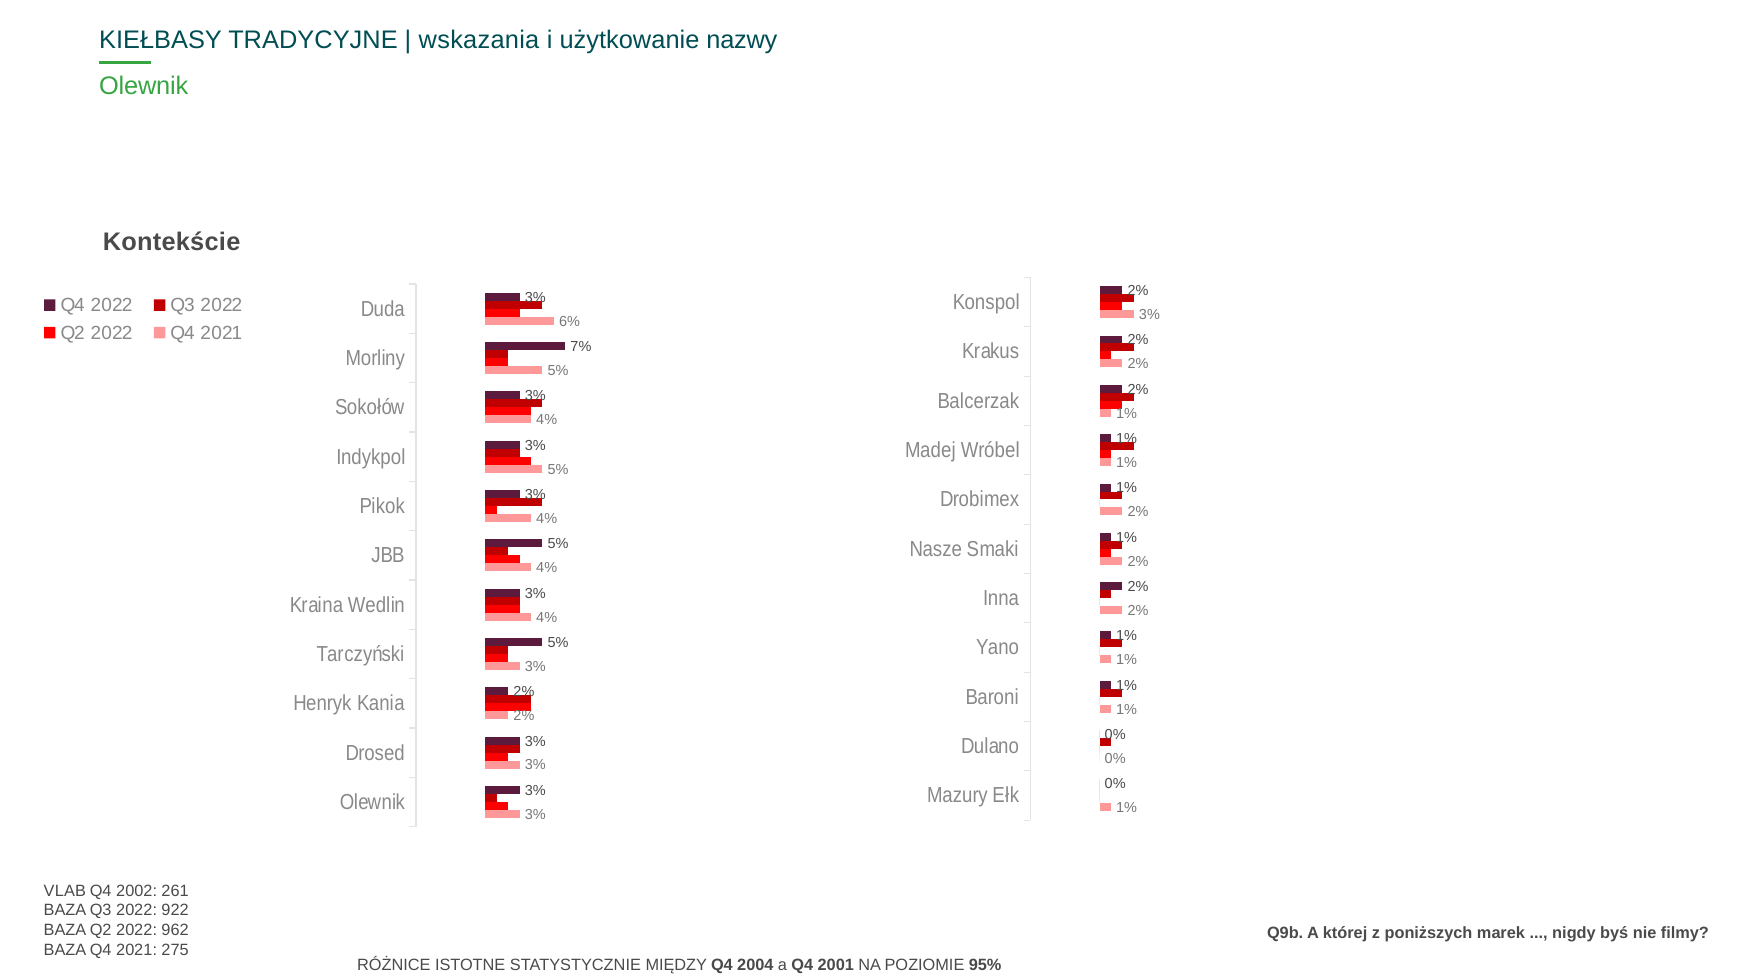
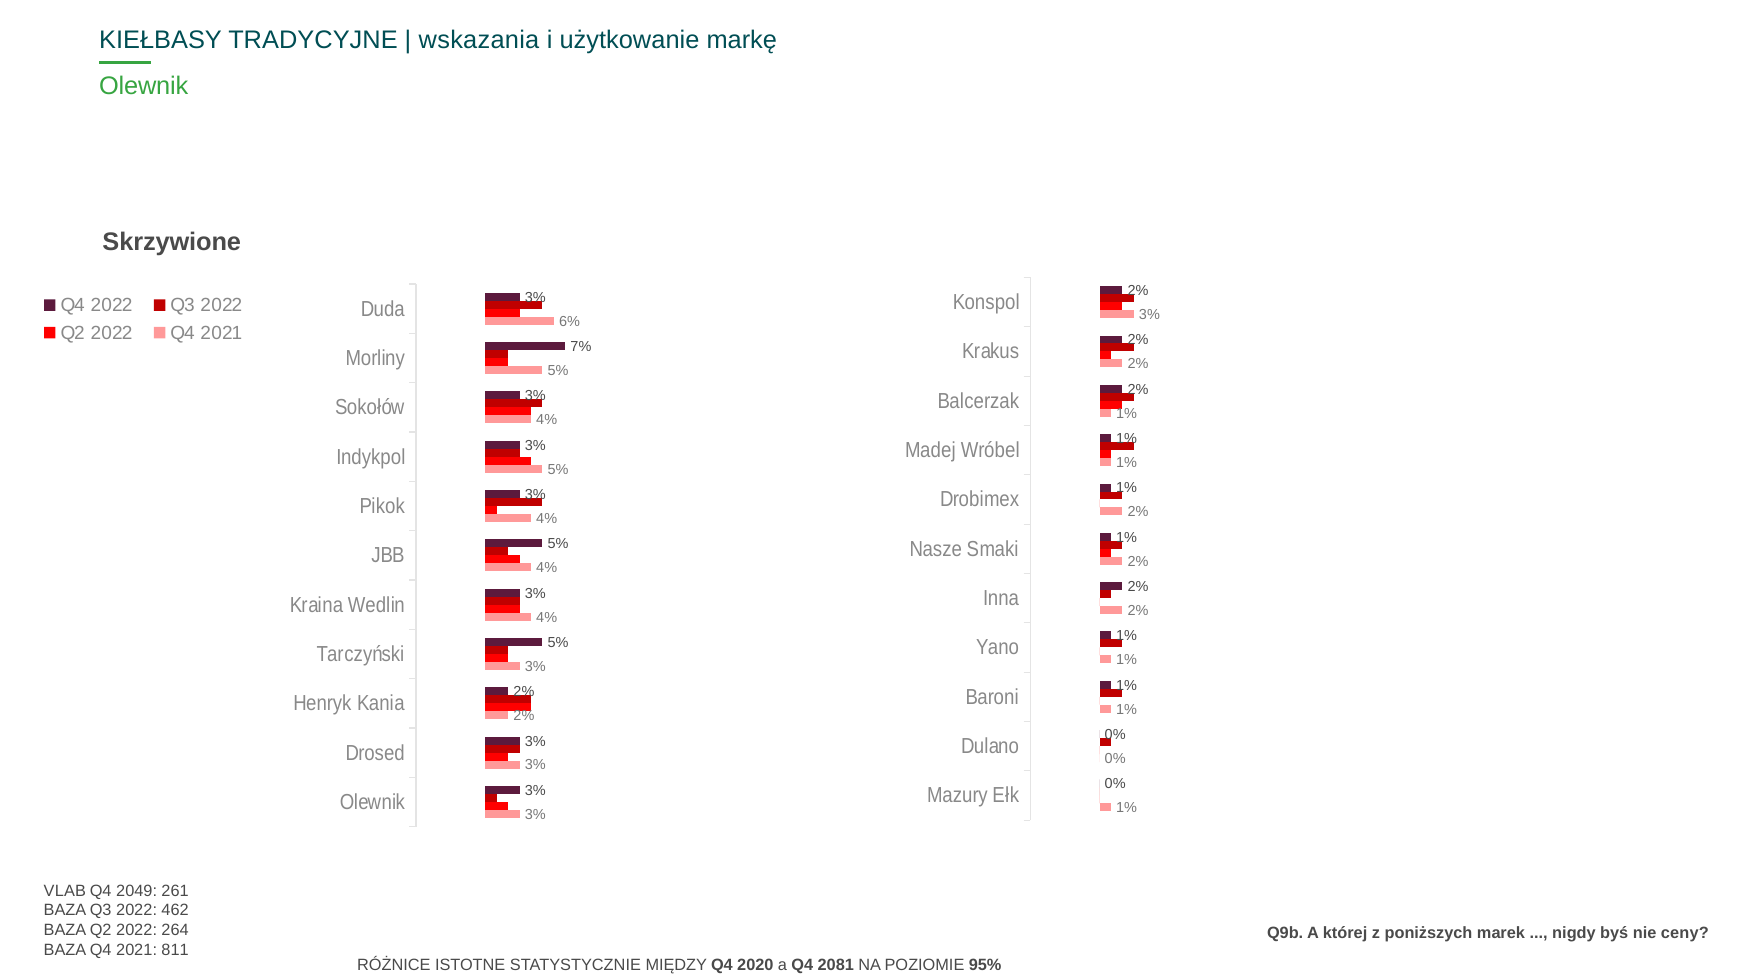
nazwy: nazwy -> markę
Kontekście: Kontekście -> Skrzywione
2002: 2002 -> 2049
922: 922 -> 462
962: 962 -> 264
filmy: filmy -> ceny
275: 275 -> 811
2004: 2004 -> 2020
2001: 2001 -> 2081
